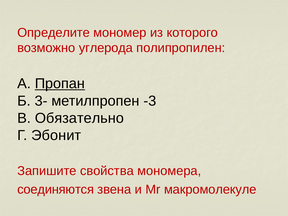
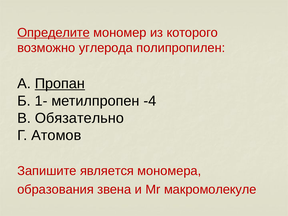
Определите underline: none -> present
3-: 3- -> 1-
-3: -3 -> -4
Эбонит: Эбонит -> Атомов
свойства: свойства -> является
соединяются: соединяются -> образования
